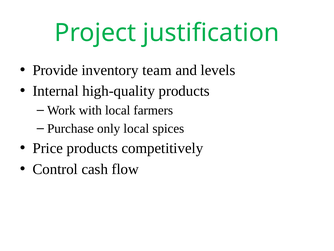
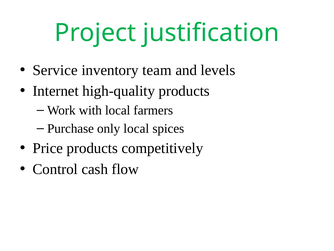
Provide: Provide -> Service
Internal: Internal -> Internet
